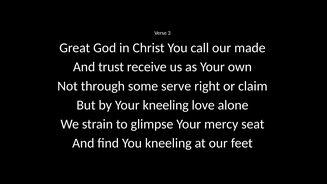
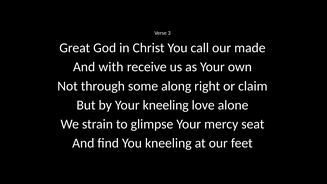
trust: trust -> with
serve: serve -> along
